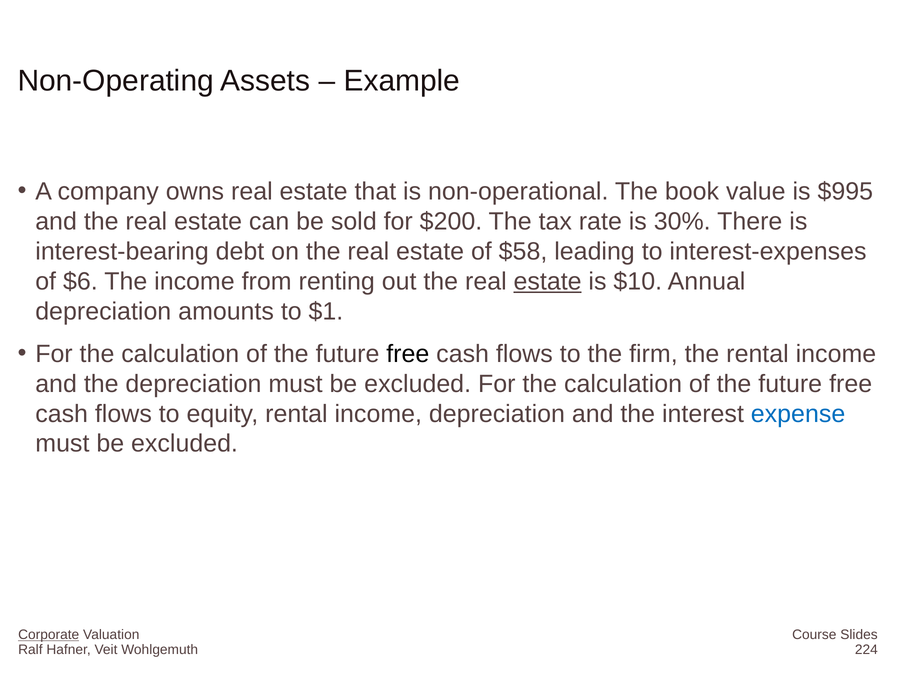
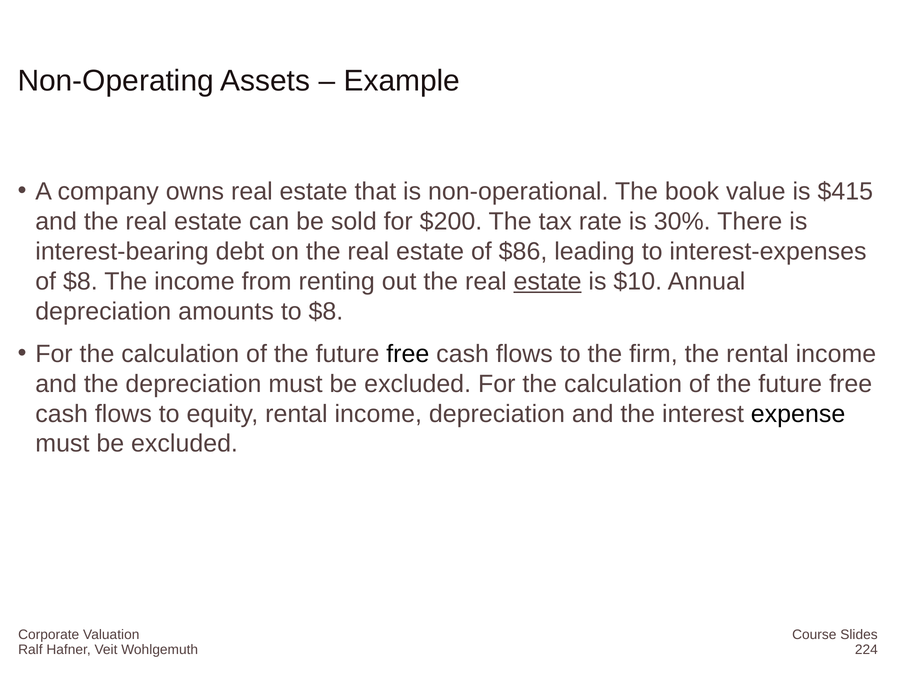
$995: $995 -> $415
$58: $58 -> $86
of $6: $6 -> $8
to $1: $1 -> $8
expense colour: blue -> black
Corporate underline: present -> none
